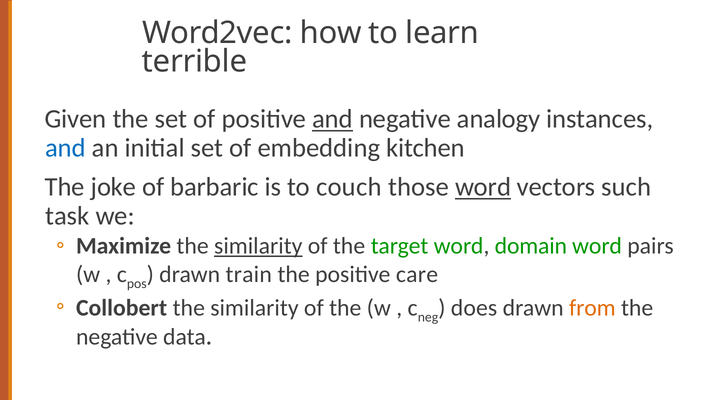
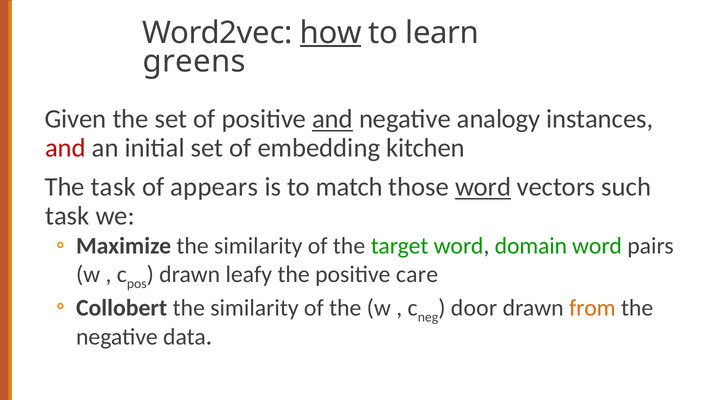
how underline: none -> present
terrible: terrible -> greens
and at (66, 148) colour: blue -> red
The joke: joke -> task
barbaric: barbaric -> appears
couch: couch -> match
similarity at (258, 246) underline: present -> none
train: train -> leafy
does: does -> door
